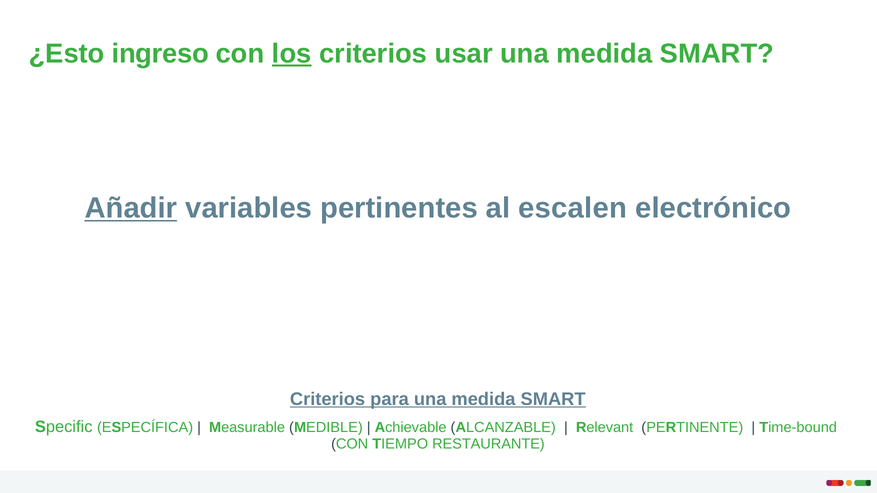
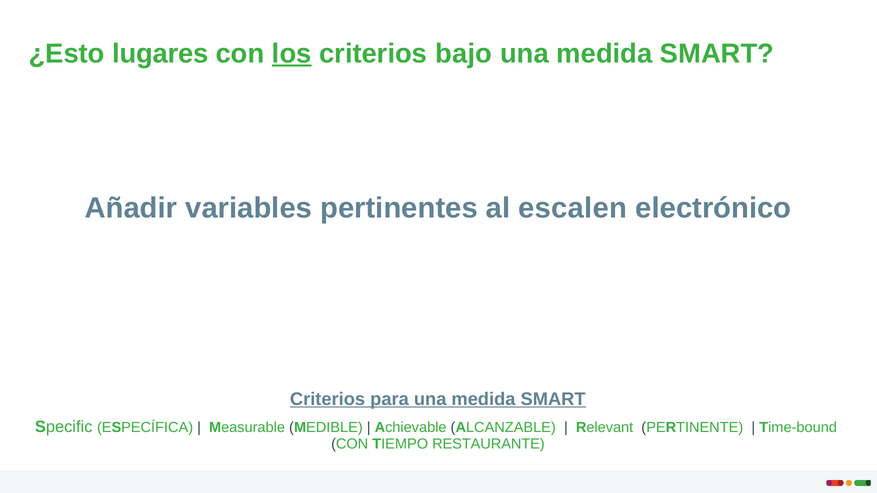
ingreso: ingreso -> lugares
usar: usar -> bajo
Añadir underline: present -> none
